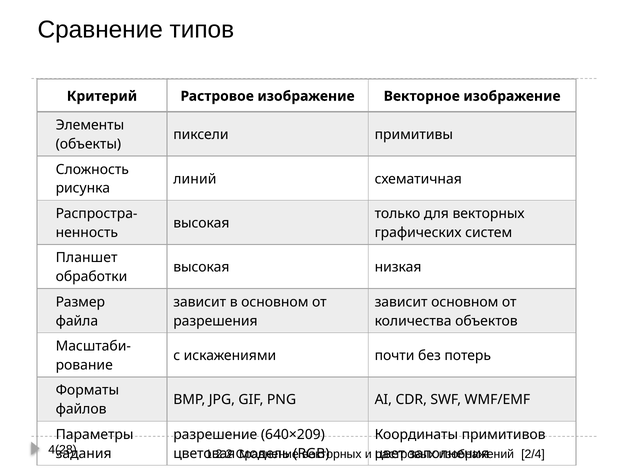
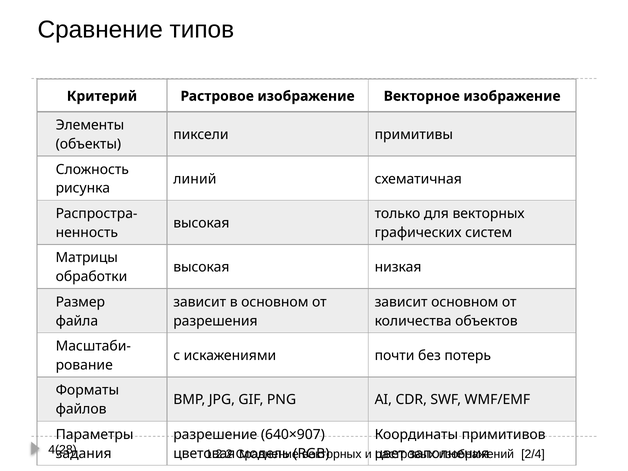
Планшет: Планшет -> Матрицы
640×209: 640×209 -> 640×907
